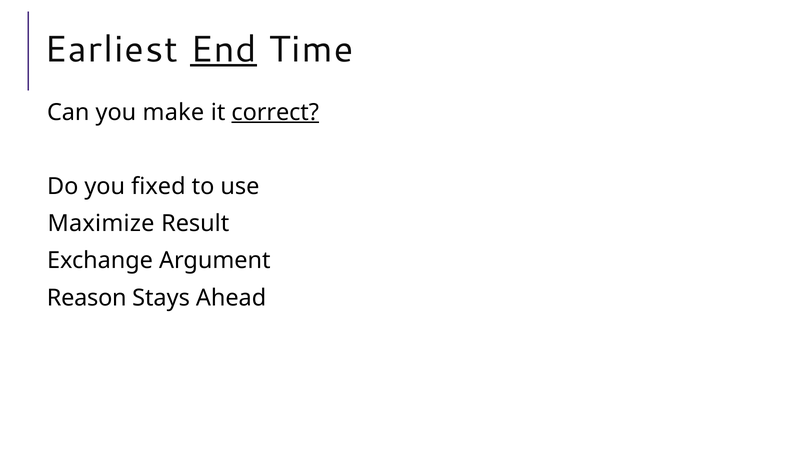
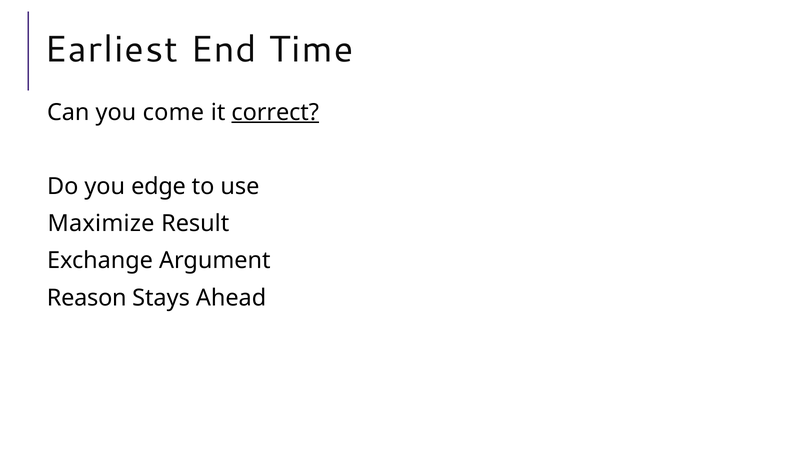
End underline: present -> none
make: make -> come
fixed: fixed -> edge
